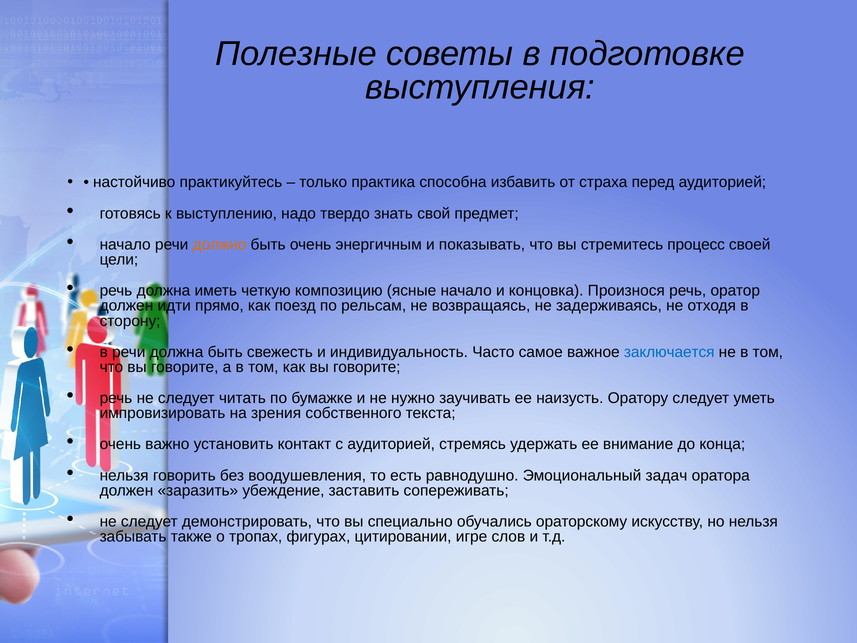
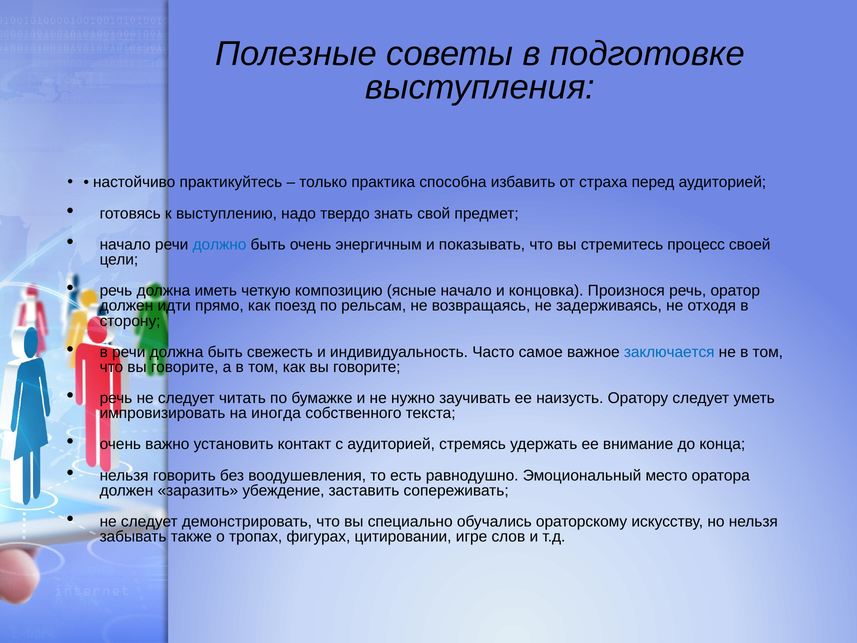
должно colour: orange -> blue
зрения: зрения -> иногда
задач: задач -> место
